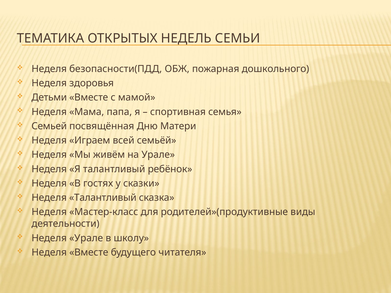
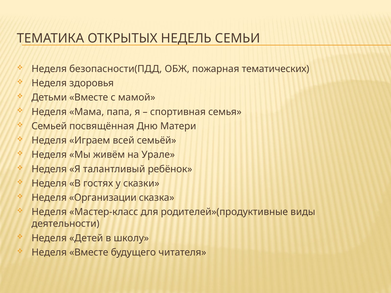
дошкольного: дошкольного -> тематических
Неделя Талантливый: Талантливый -> Организации
Неделя Урале: Урале -> Детей
